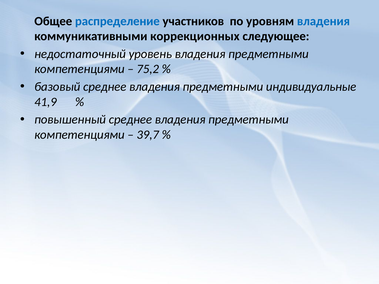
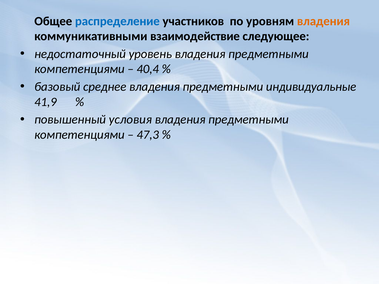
владения at (323, 21) colour: blue -> orange
коррекционных: коррекционных -> взаимодействие
75,2: 75,2 -> 40,4
повышенный среднее: среднее -> условия
39,7: 39,7 -> 47,3
